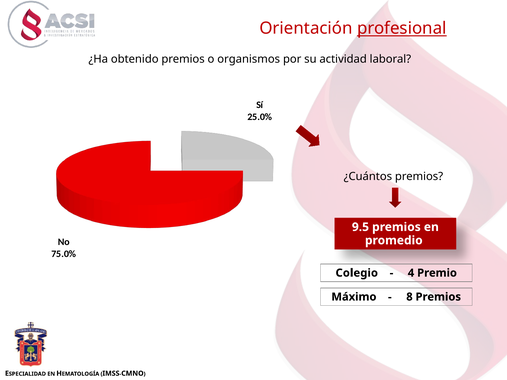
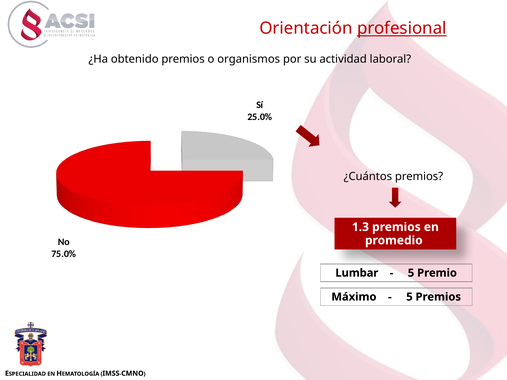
9.5: 9.5 -> 1.3
Colegio: Colegio -> Lumbar
4 at (411, 273): 4 -> 5
8 at (409, 297): 8 -> 5
